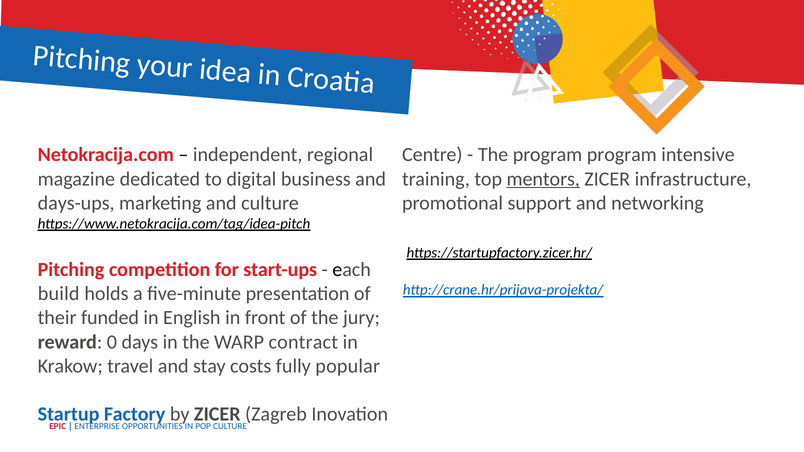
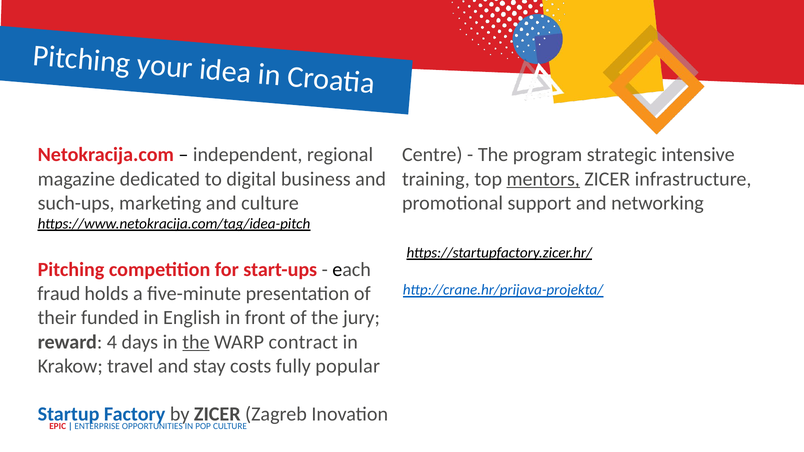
program program: program -> strategic
days-ups: days-ups -> such-ups
build: build -> fraud
0: 0 -> 4
the at (196, 342) underline: none -> present
